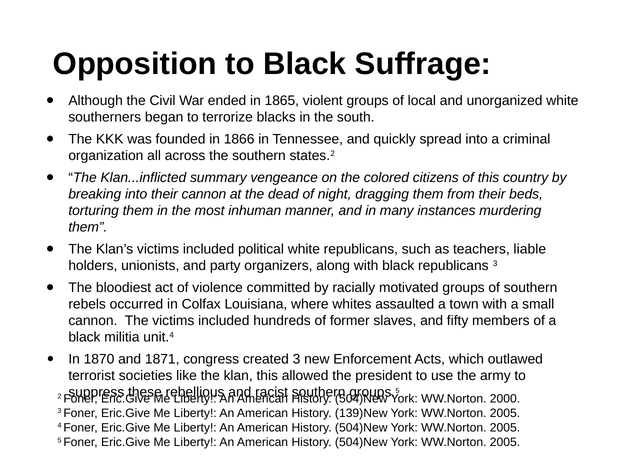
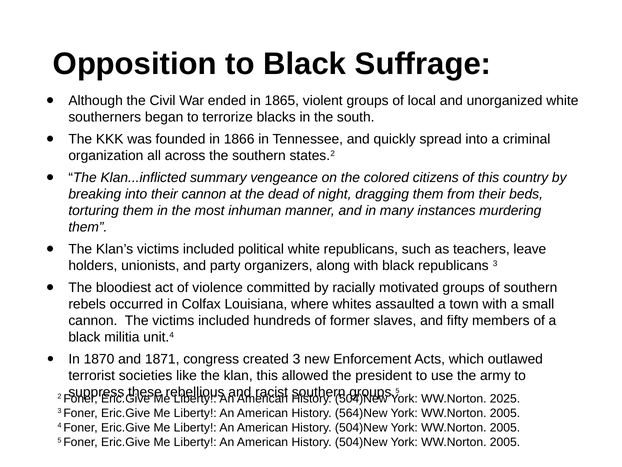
liable: liable -> leave
2000: 2000 -> 2025
139)New: 139)New -> 564)New
